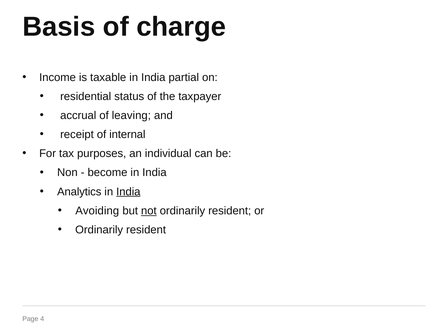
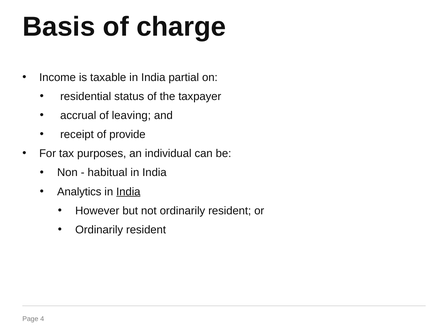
internal: internal -> provide
become: become -> habitual
Avoiding: Avoiding -> However
not underline: present -> none
